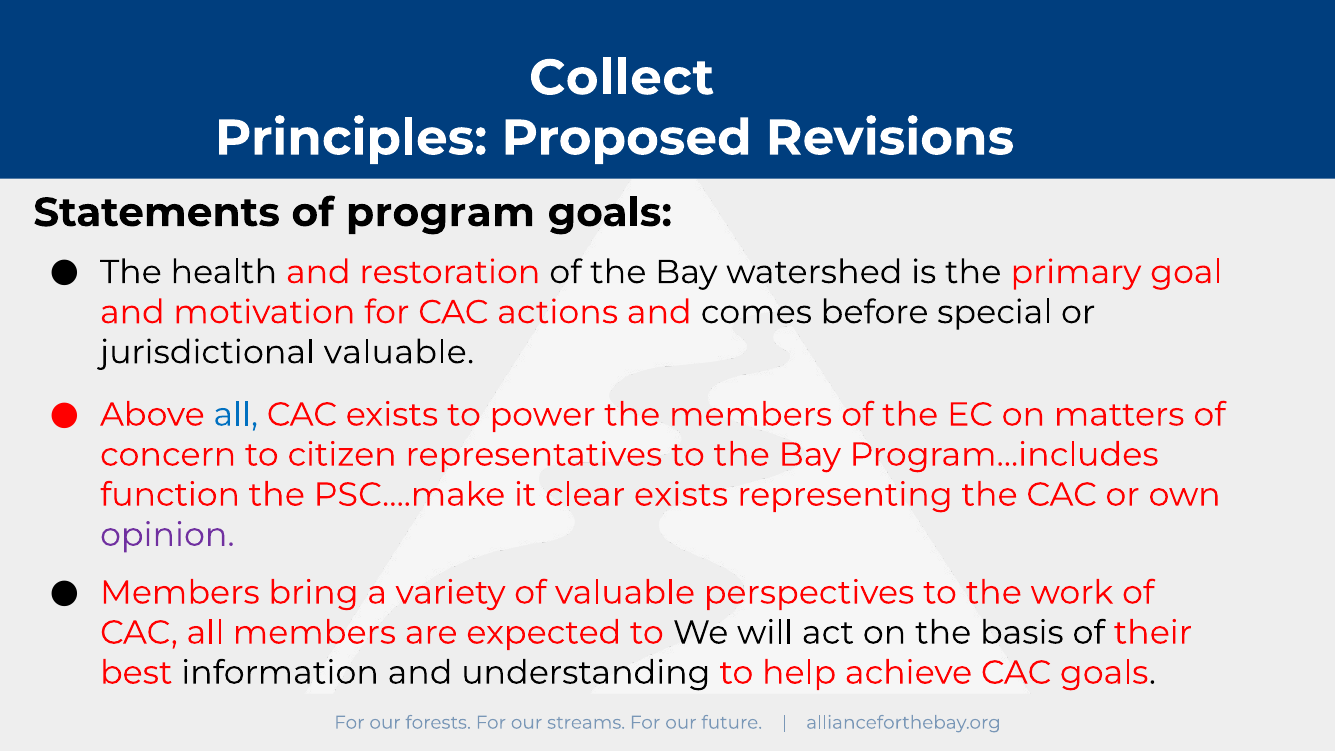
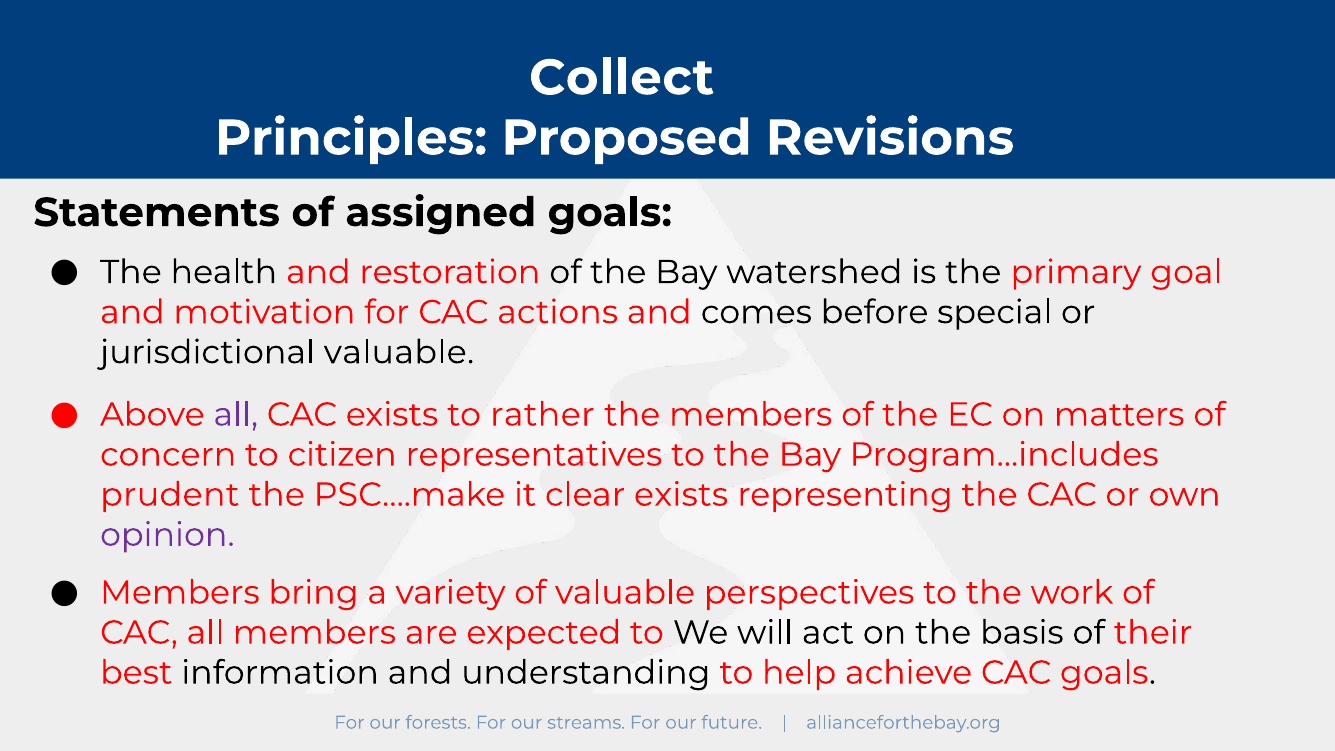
program: program -> assigned
all at (236, 415) colour: blue -> purple
power: power -> rather
function: function -> prudent
